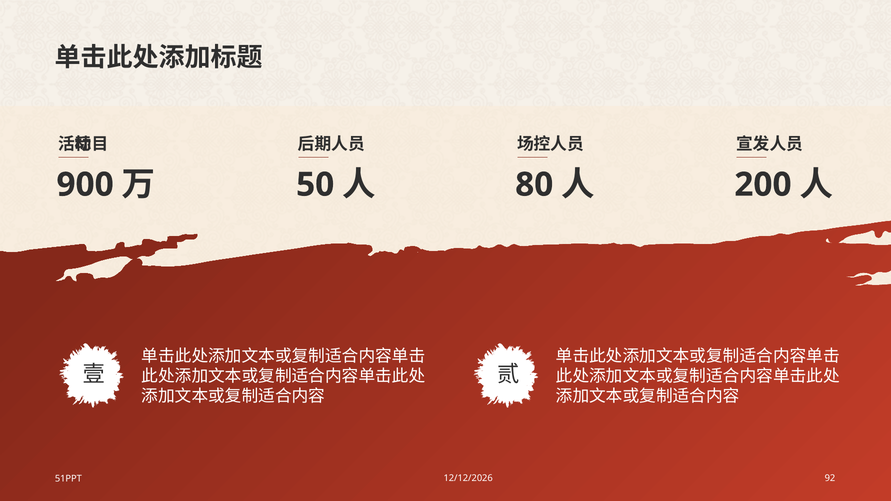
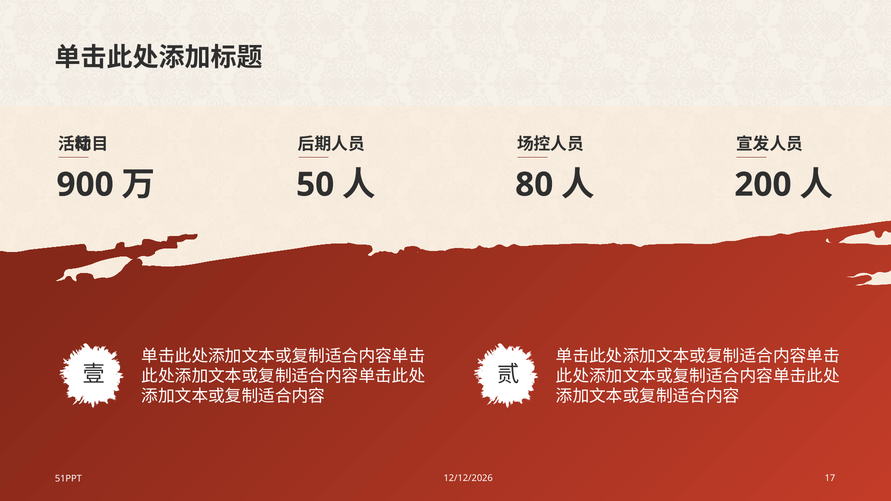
92: 92 -> 17
